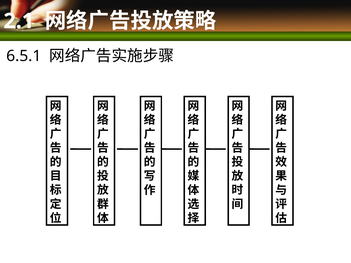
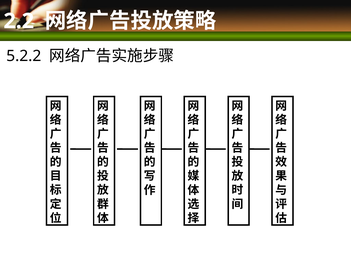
2.1: 2.1 -> 2.2
6.5.1: 6.5.1 -> 5.2.2
